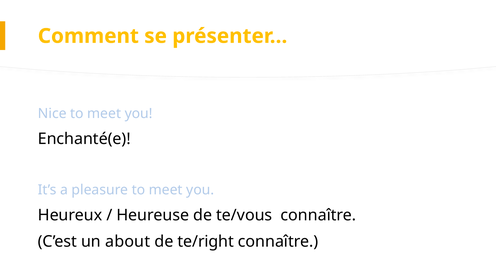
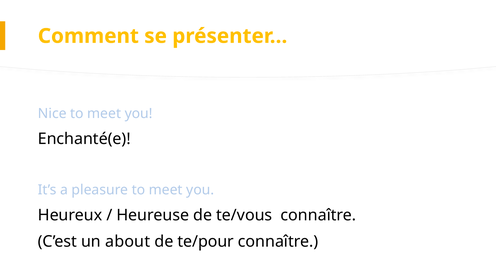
te/right: te/right -> te/pour
